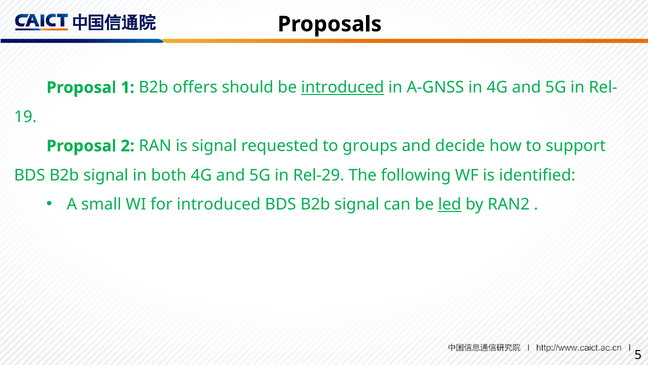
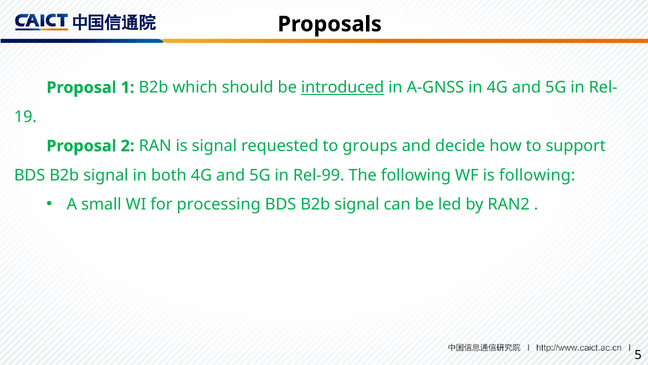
offers: offers -> which
Rel-29: Rel-29 -> Rel-99
is identified: identified -> following
for introduced: introduced -> processing
led underline: present -> none
